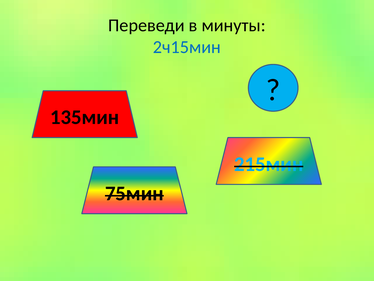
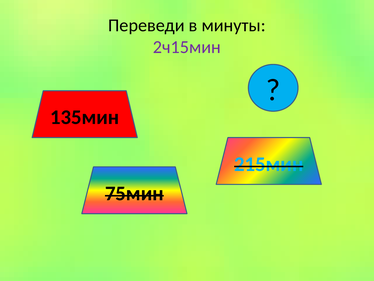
2ч15мин colour: blue -> purple
